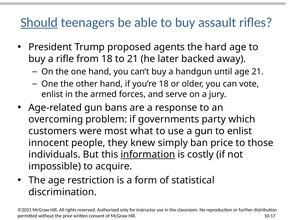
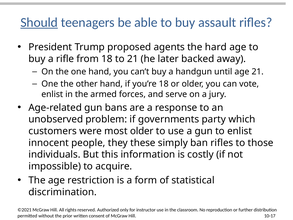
overcoming: overcoming -> unobserved
most what: what -> older
knew: knew -> these
ban price: price -> rifles
information underline: present -> none
